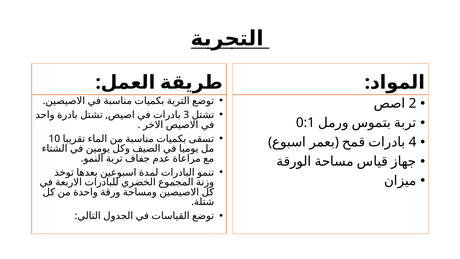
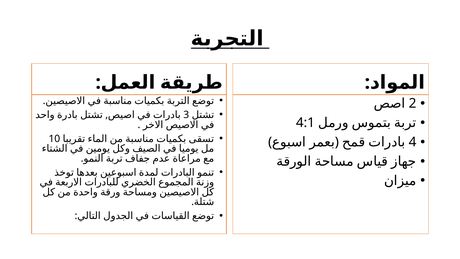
0:1: 0:1 -> 4:1
